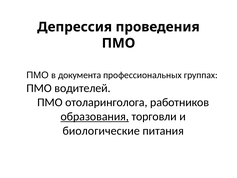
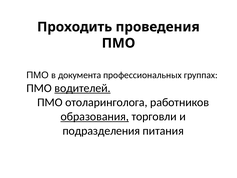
Депрессия: Депрессия -> Проходить
водителей underline: none -> present
биологические: биологические -> подразделения
